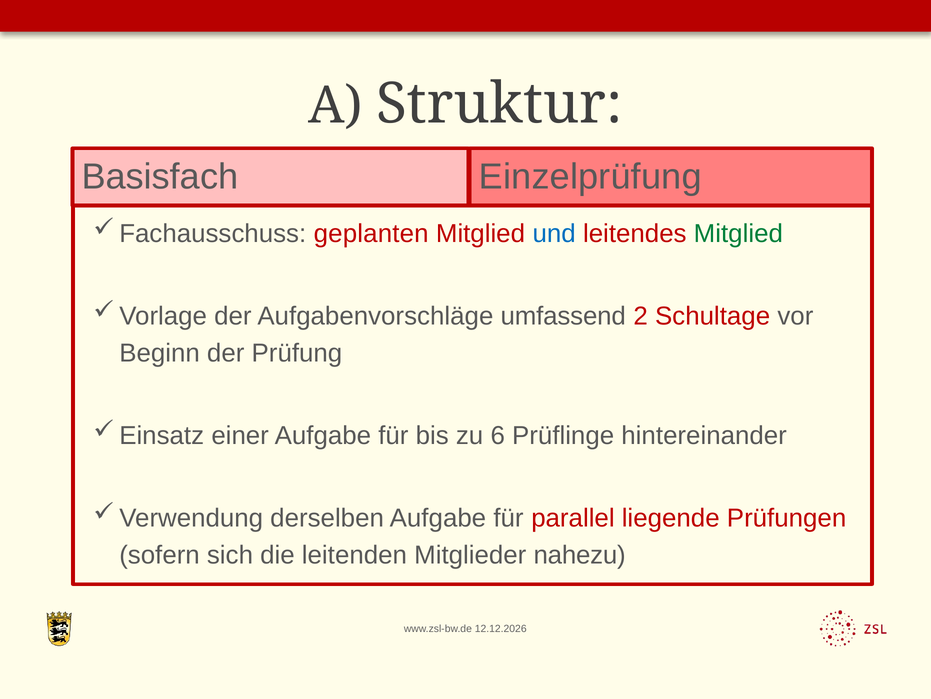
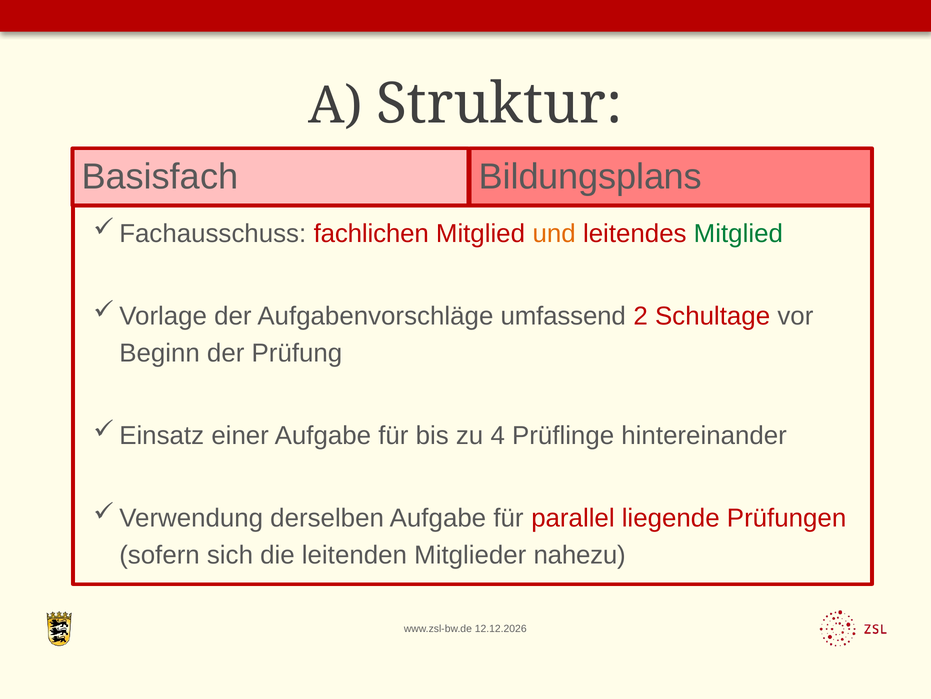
Einzelprüfung: Einzelprüfung -> Bildungsplans
geplanten: geplanten -> fachlichen
und colour: blue -> orange
6: 6 -> 4
